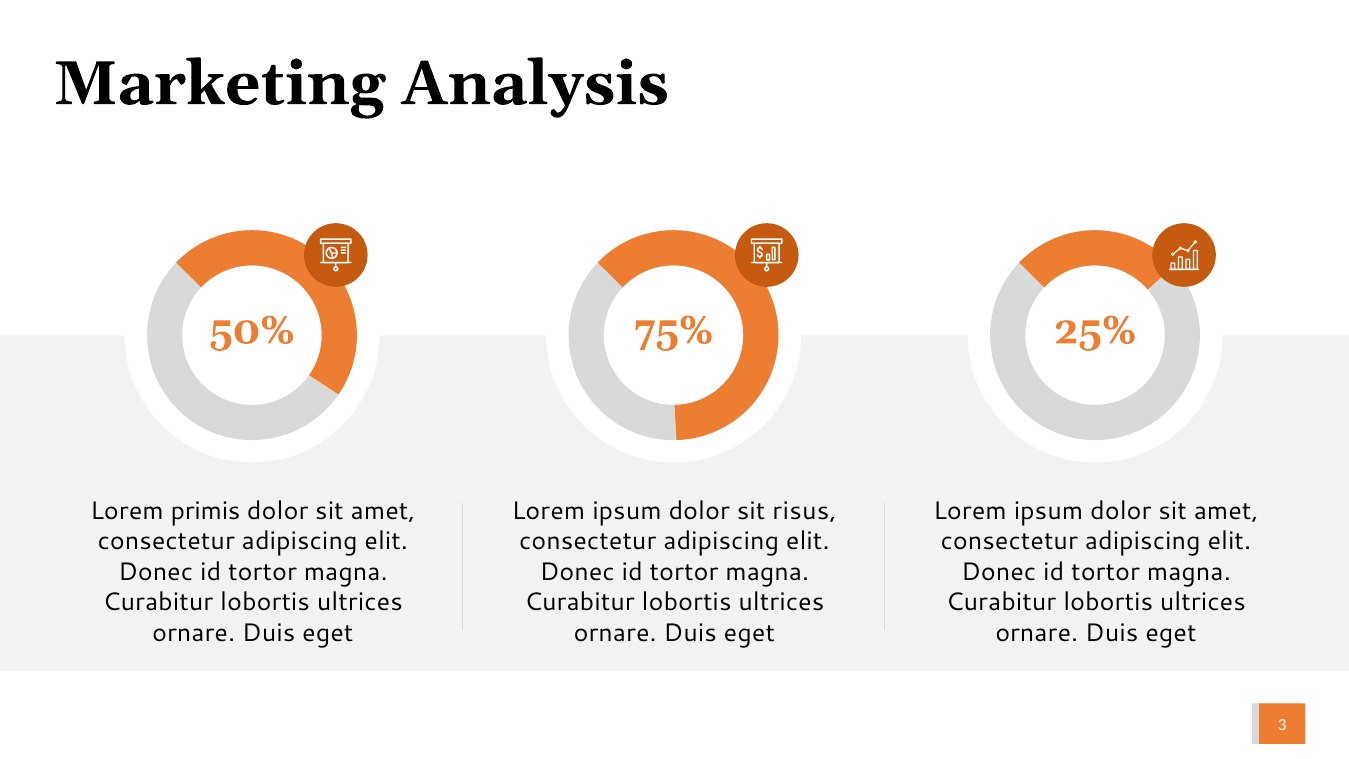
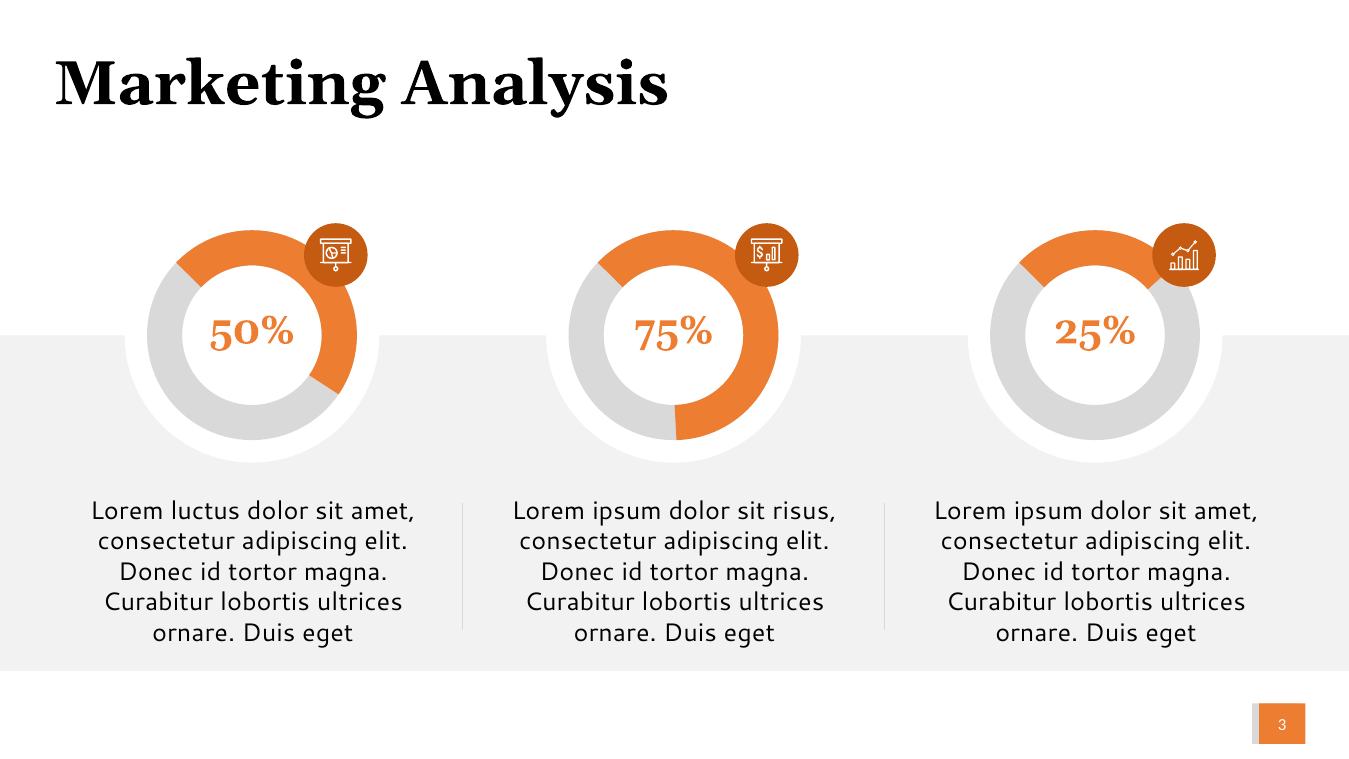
primis: primis -> luctus
